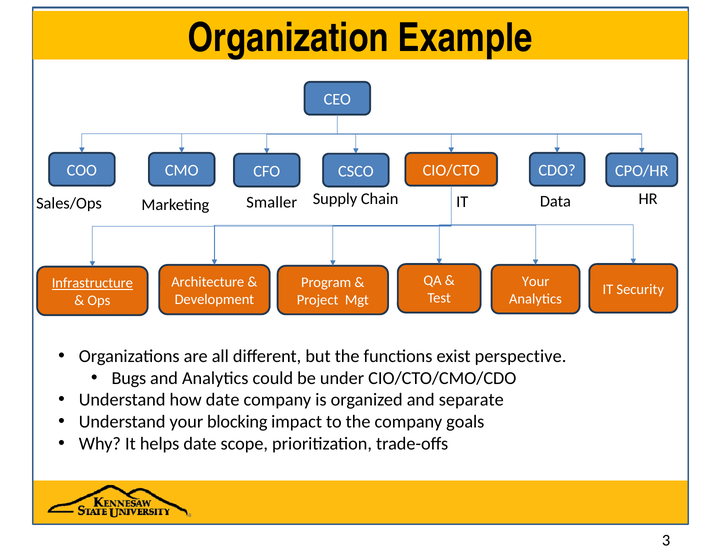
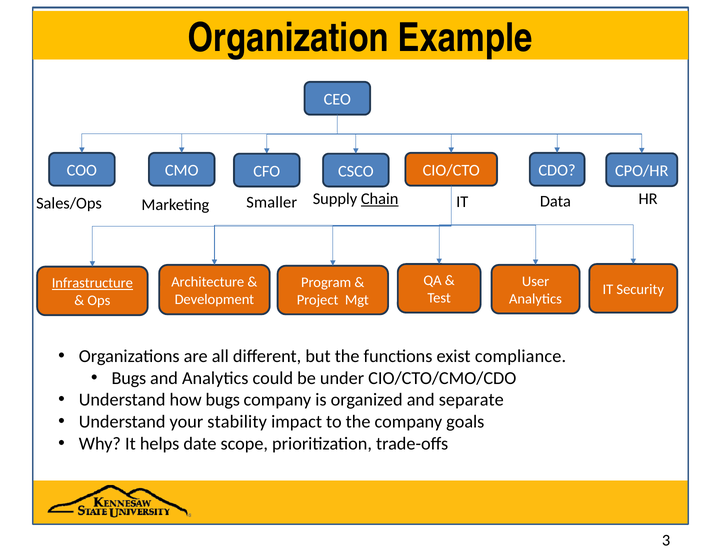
Chain underline: none -> present
Your at (536, 282): Your -> User
perspective: perspective -> compliance
how date: date -> bugs
blocking: blocking -> stability
